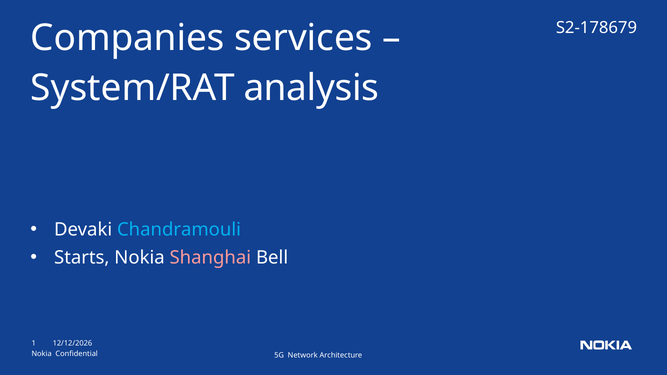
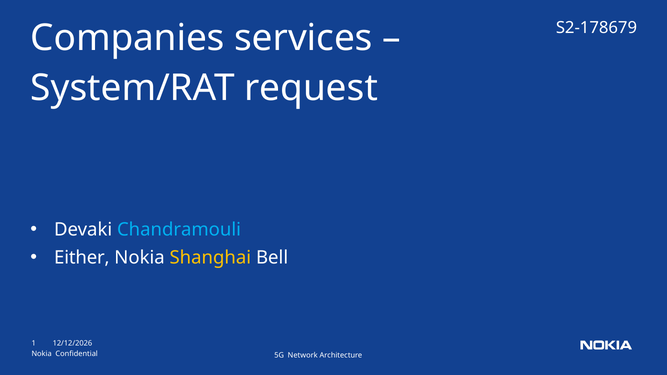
analysis: analysis -> request
Starts: Starts -> Either
Shanghai colour: pink -> yellow
